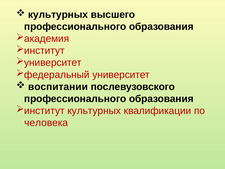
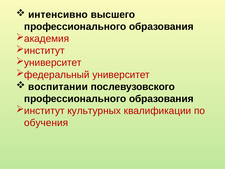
культурных at (58, 15): культурных -> интенсивно
человека: человека -> обучения
